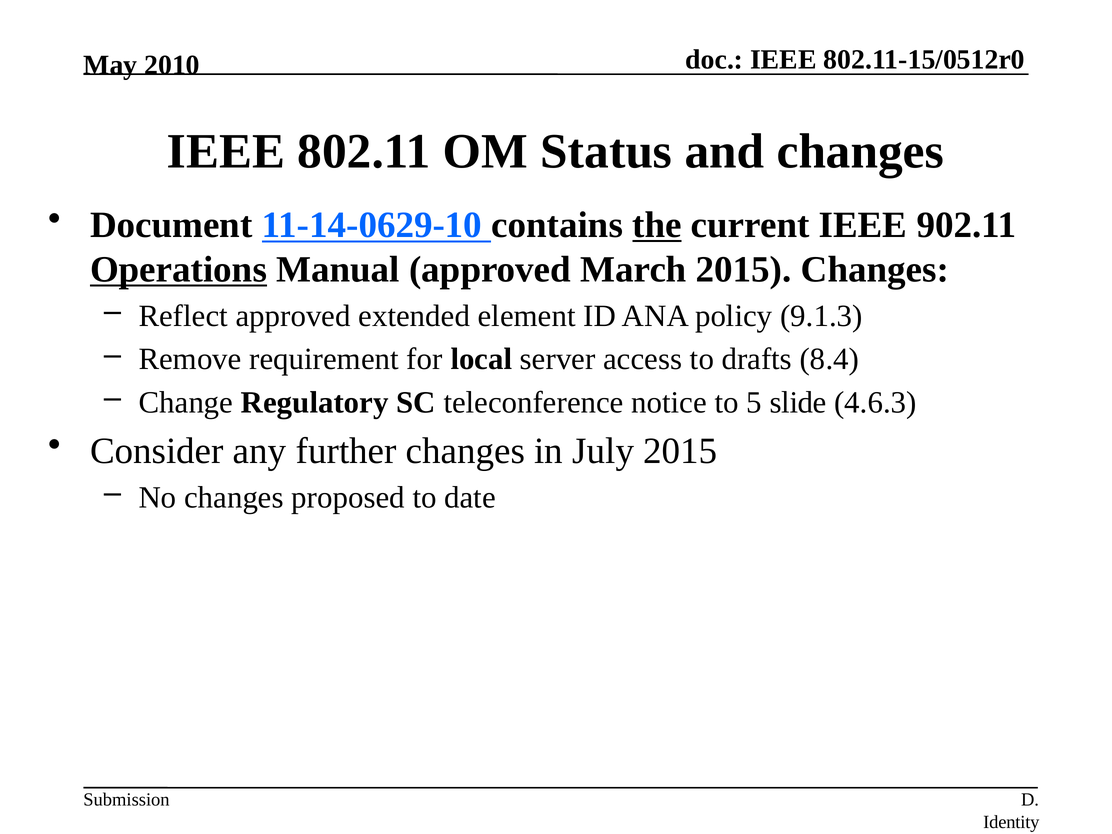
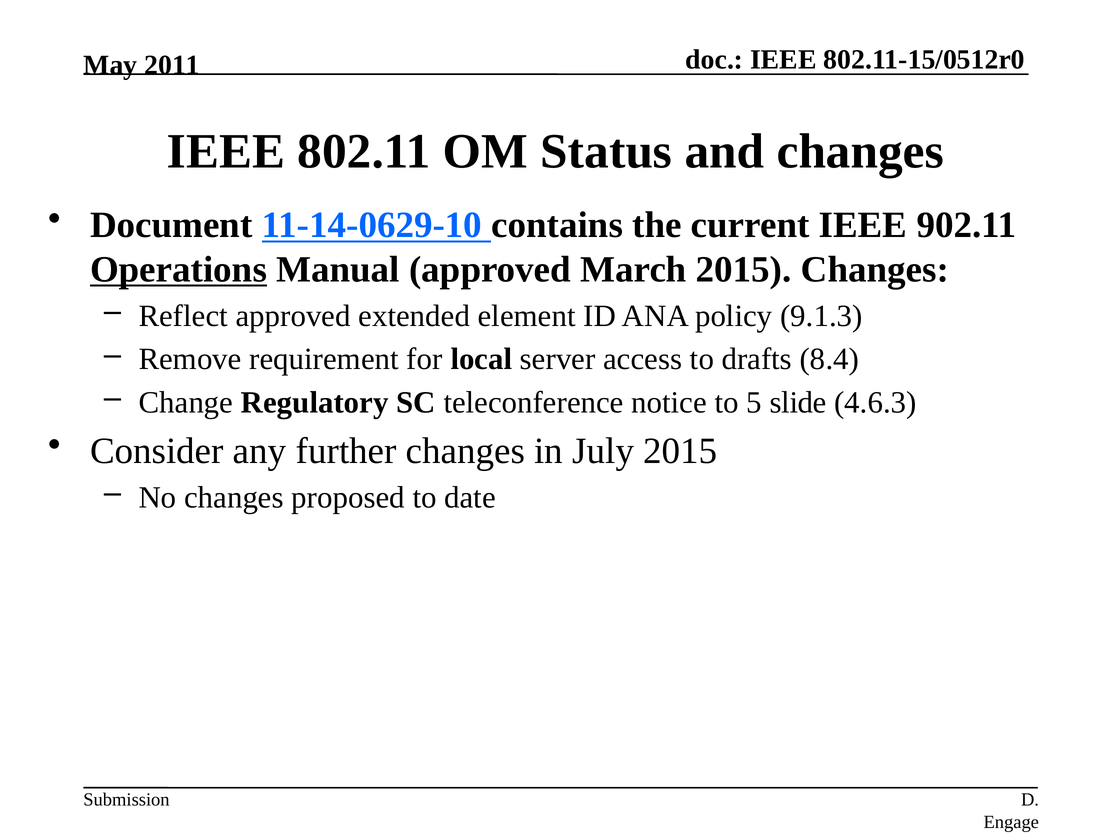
2010: 2010 -> 2011
the underline: present -> none
Identity: Identity -> Engage
